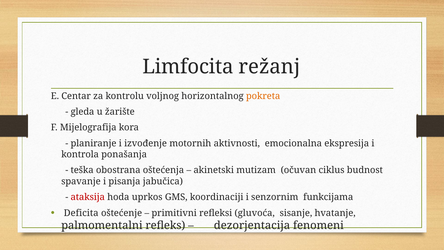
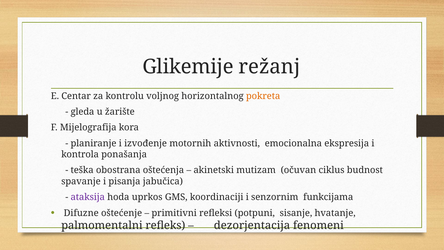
Limfocita: Limfocita -> Glikemije
ataksija colour: red -> purple
Deficita: Deficita -> Difuzne
gluvoća: gluvoća -> potpuni
